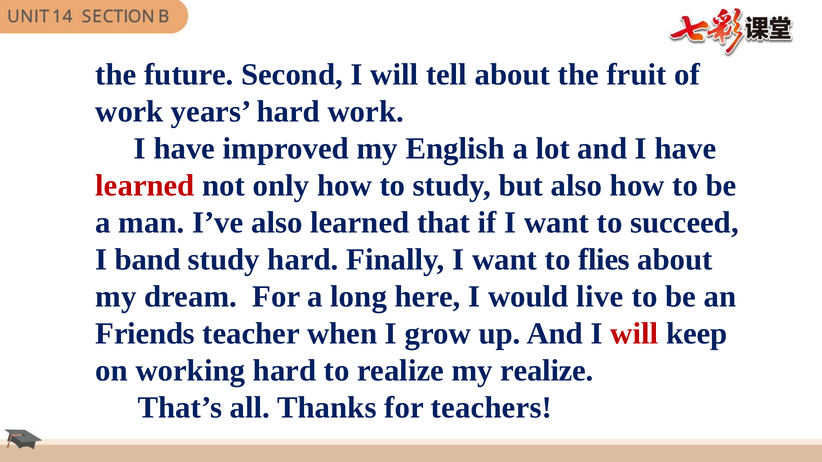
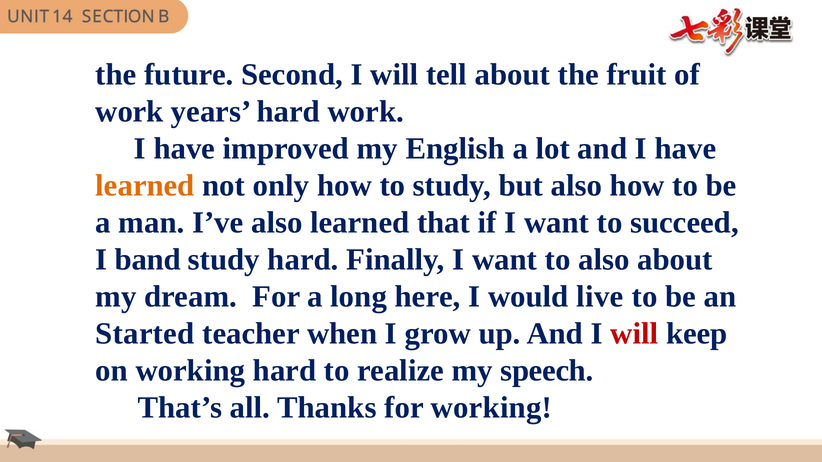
learned at (145, 186) colour: red -> orange
to flies: flies -> also
Friends: Friends -> Started
my realize: realize -> speech
for teachers: teachers -> working
